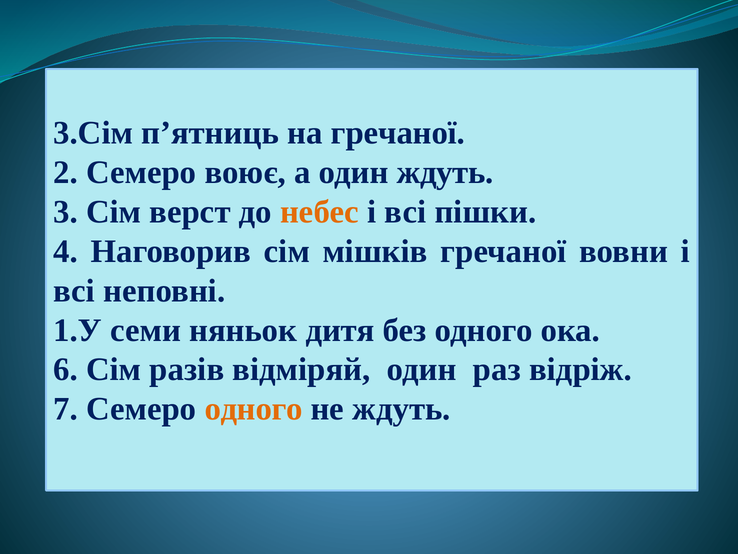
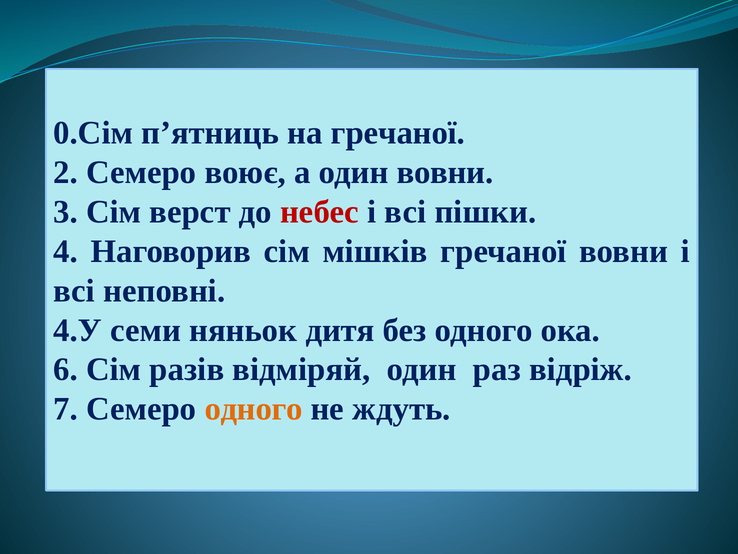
3.Сім: 3.Сім -> 0.Сім
один ждуть: ждуть -> вовни
небес colour: orange -> red
1.У: 1.У -> 4.У
